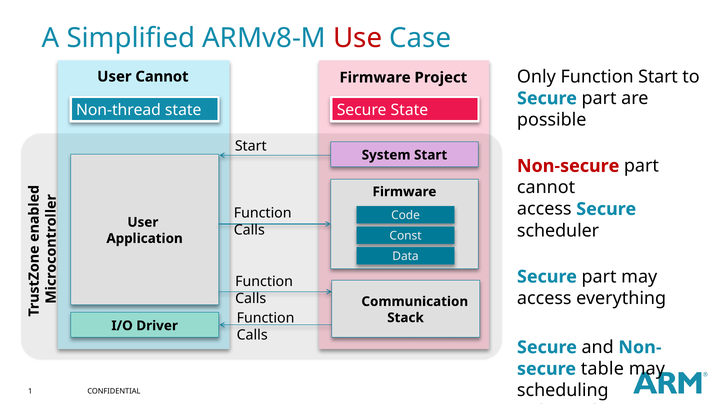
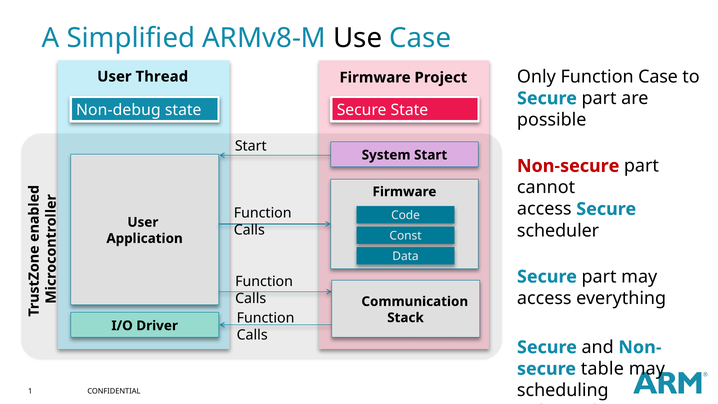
Use colour: red -> black
Function Start: Start -> Case
User Cannot: Cannot -> Thread
Non-thread: Non-thread -> Non-debug
